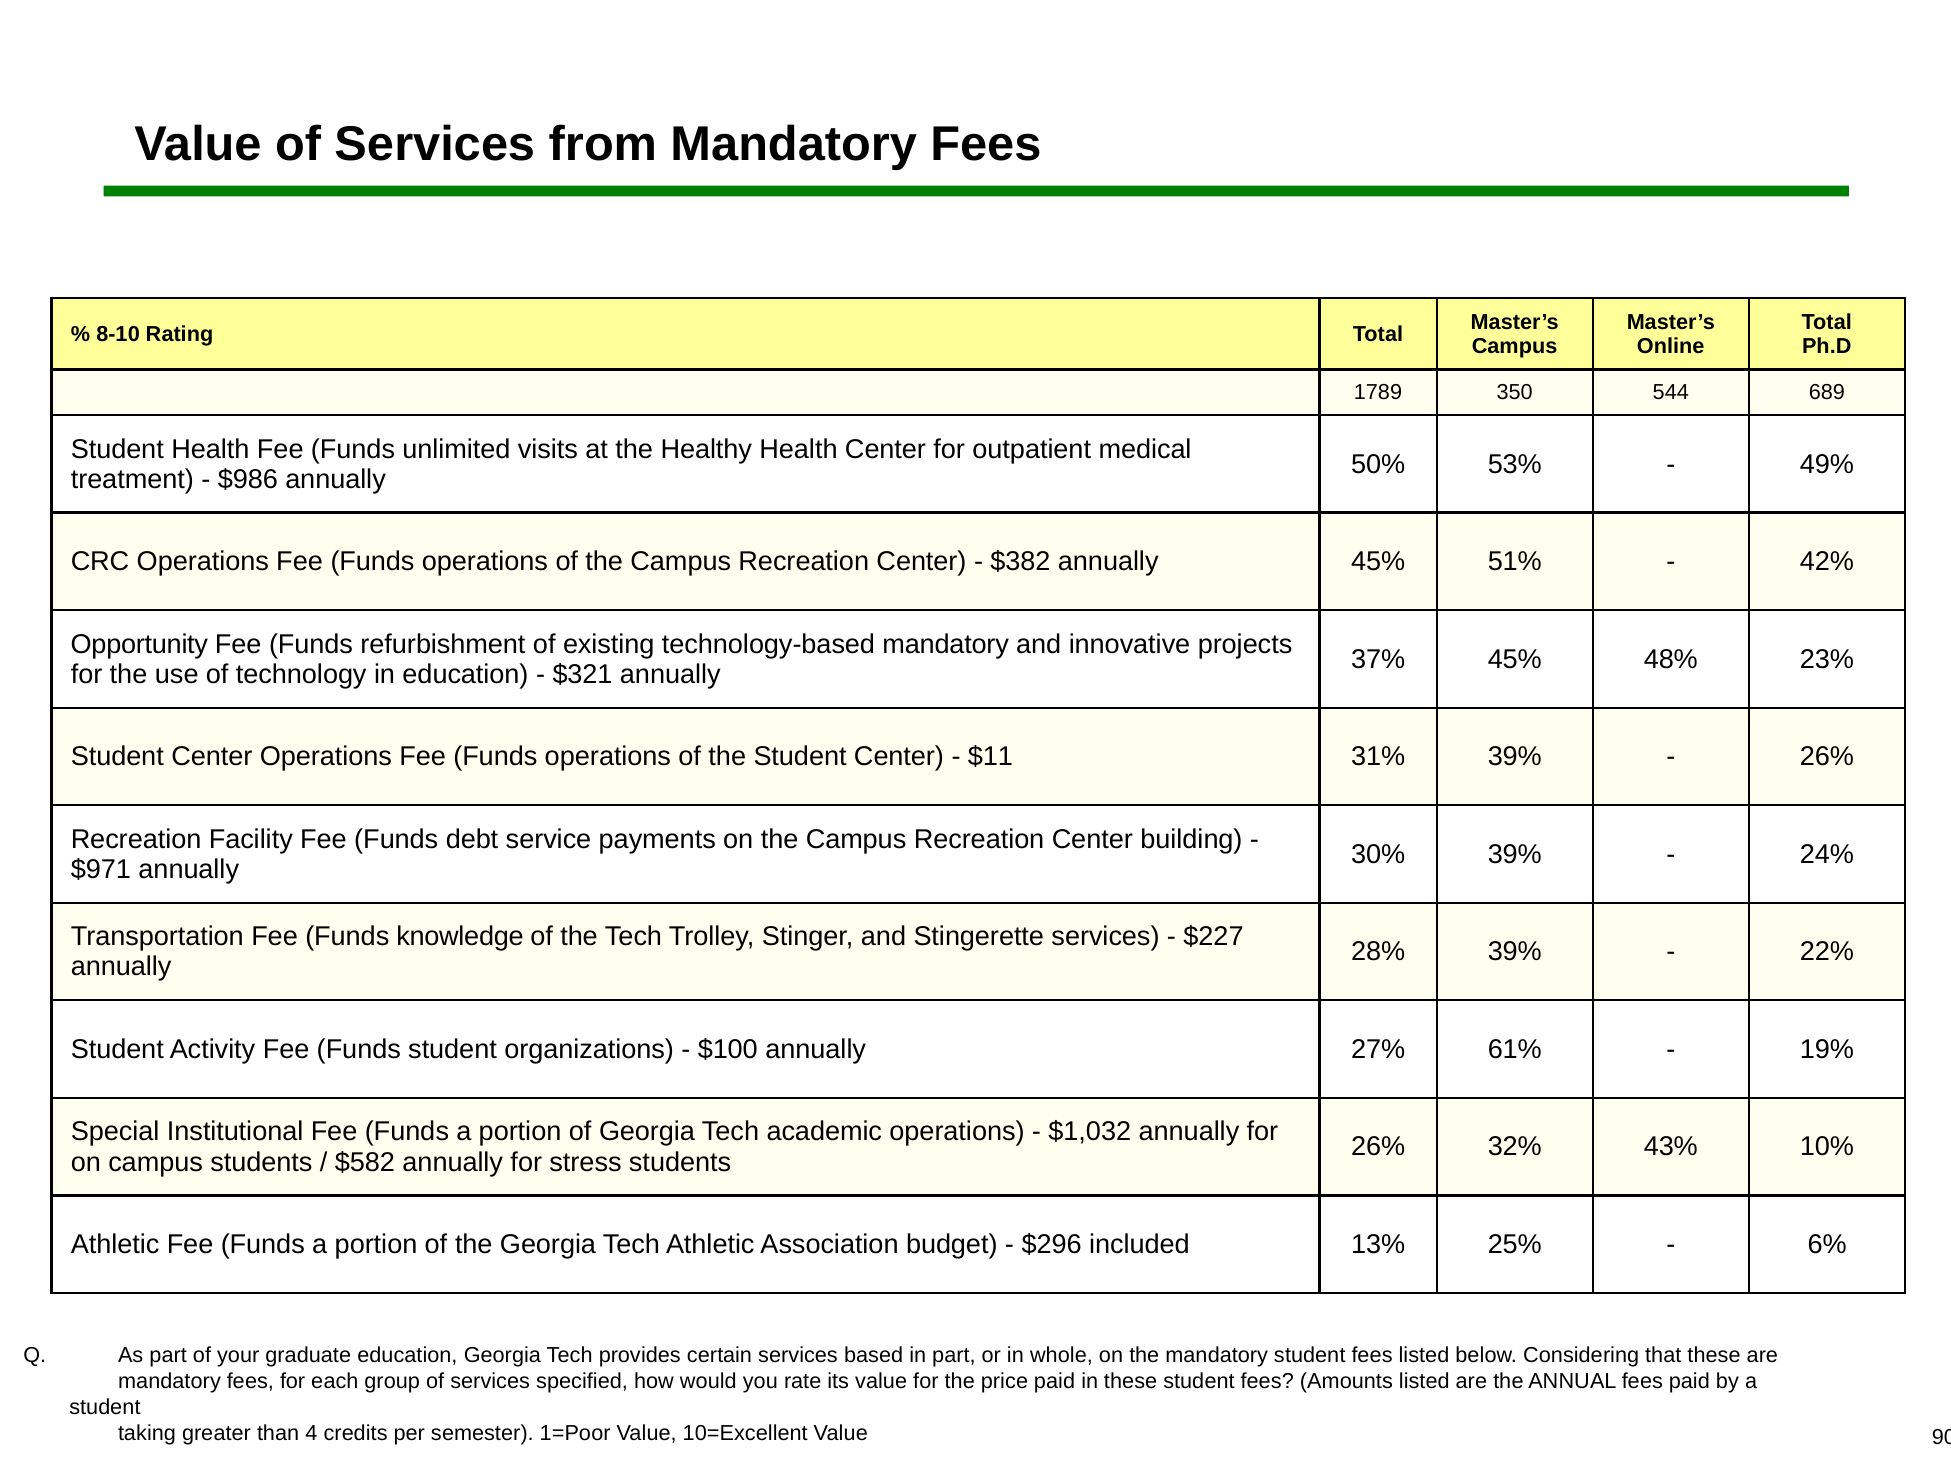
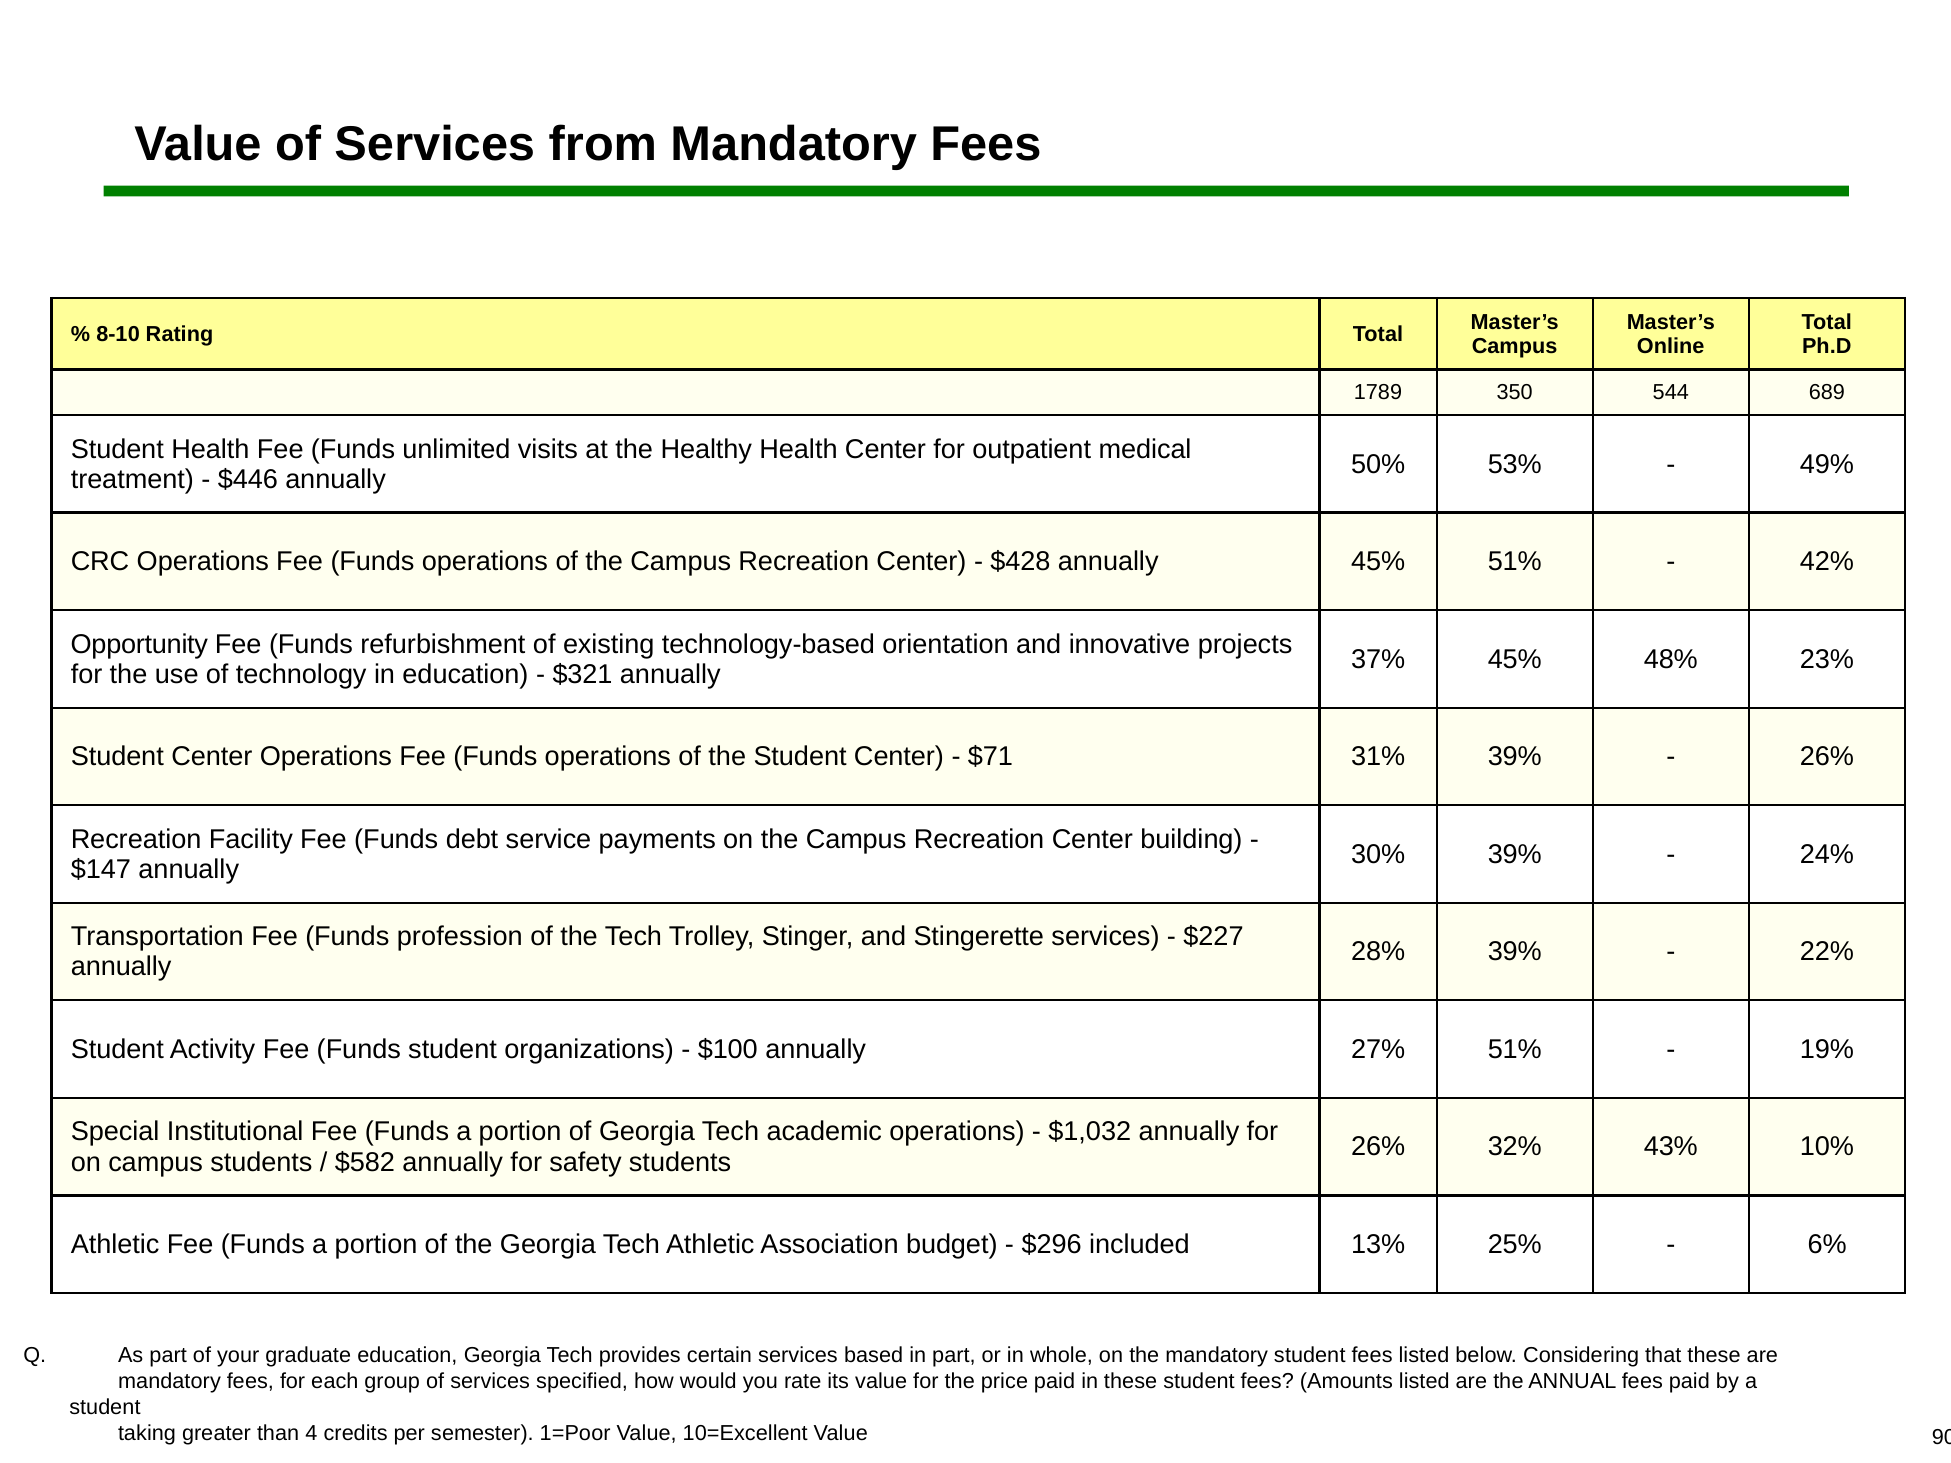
$986: $986 -> $446
$382: $382 -> $428
technology-based mandatory: mandatory -> orientation
$11: $11 -> $71
$971: $971 -> $147
knowledge: knowledge -> profession
27% 61%: 61% -> 51%
stress: stress -> safety
